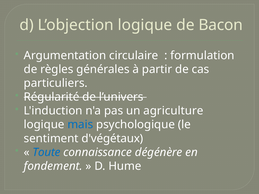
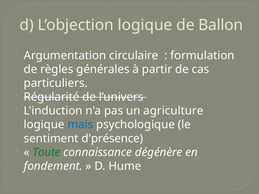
Bacon: Bacon -> Ballon
d'végétaux: d'végétaux -> d'présence
Toute colour: blue -> green
